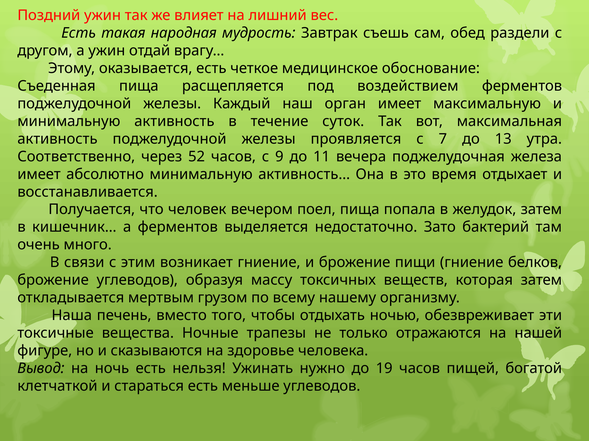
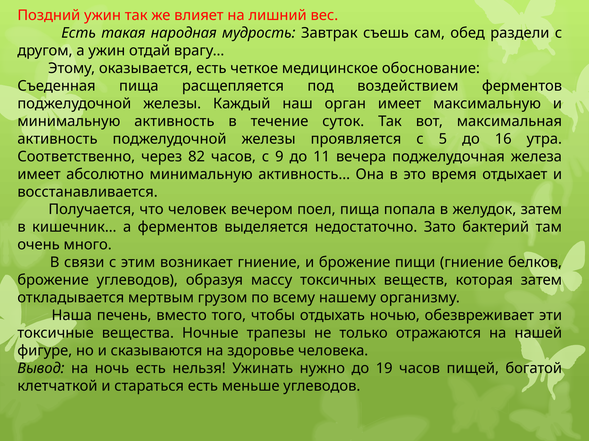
7: 7 -> 5
13: 13 -> 16
52: 52 -> 82
